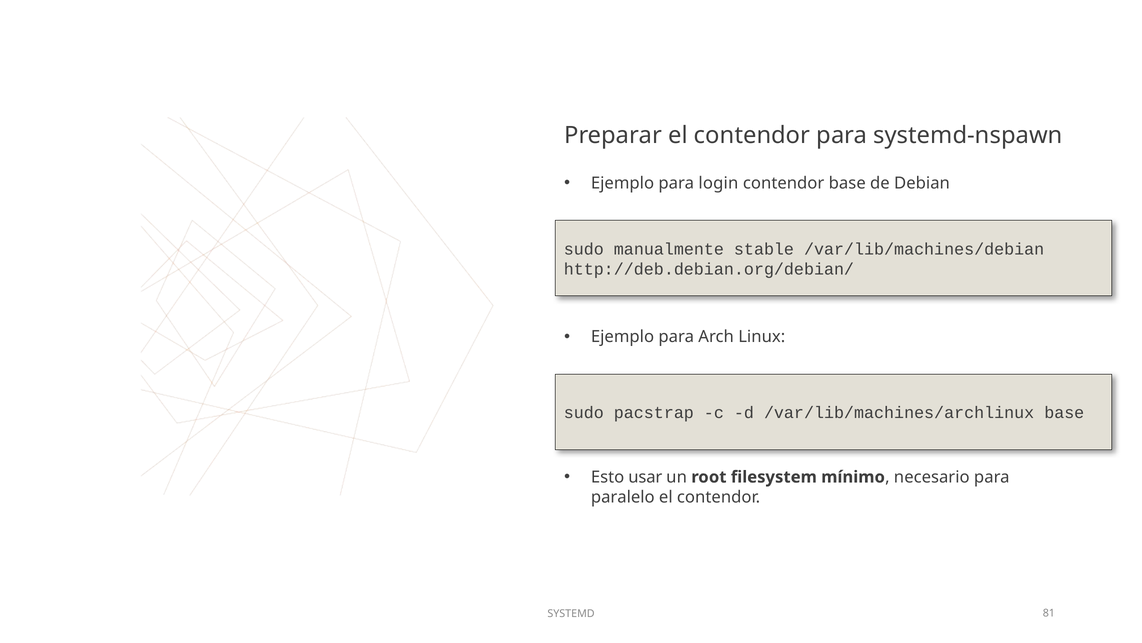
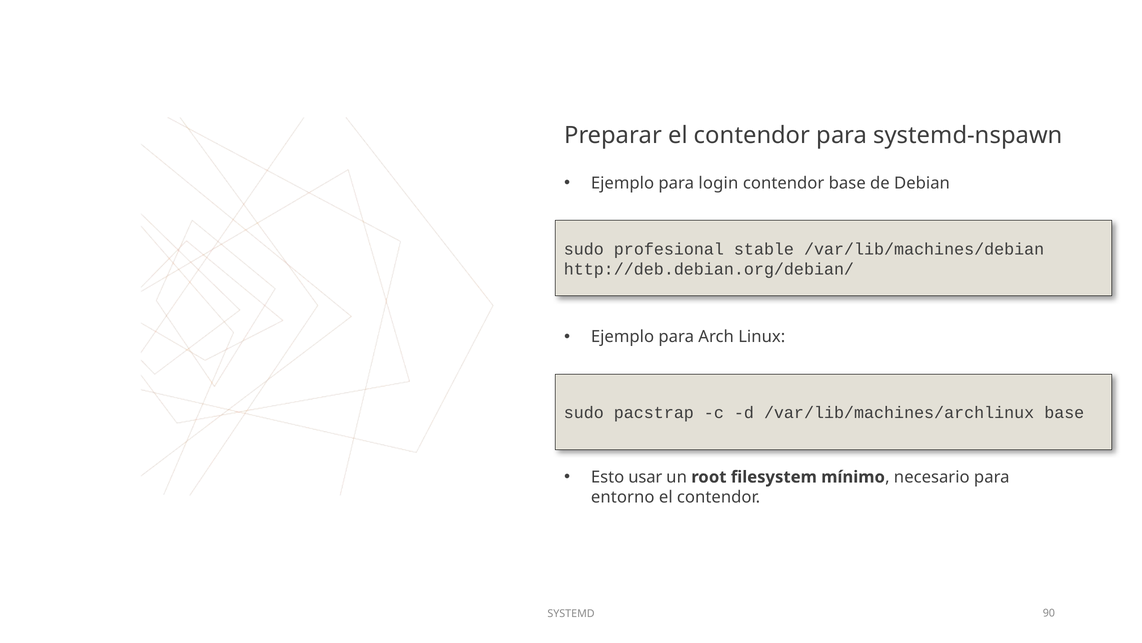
manualmente: manualmente -> profesional
paralelo: paralelo -> entorno
81: 81 -> 90
